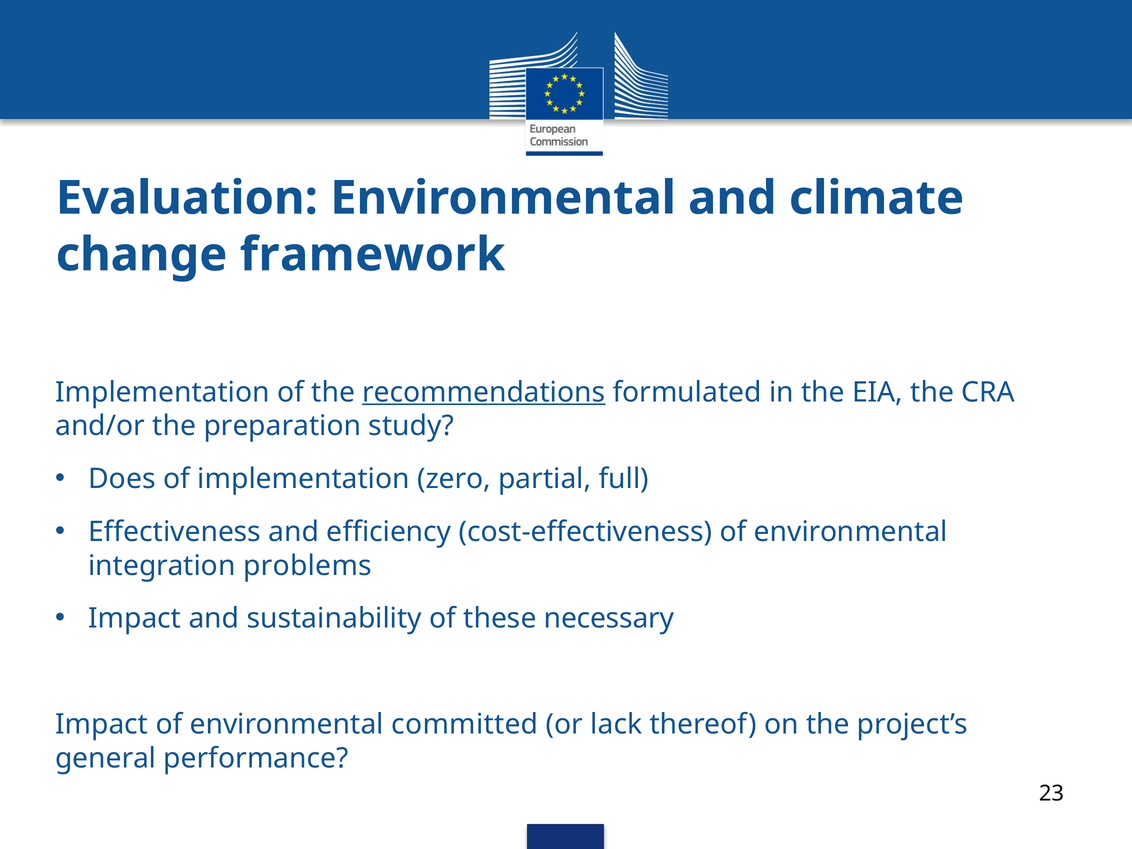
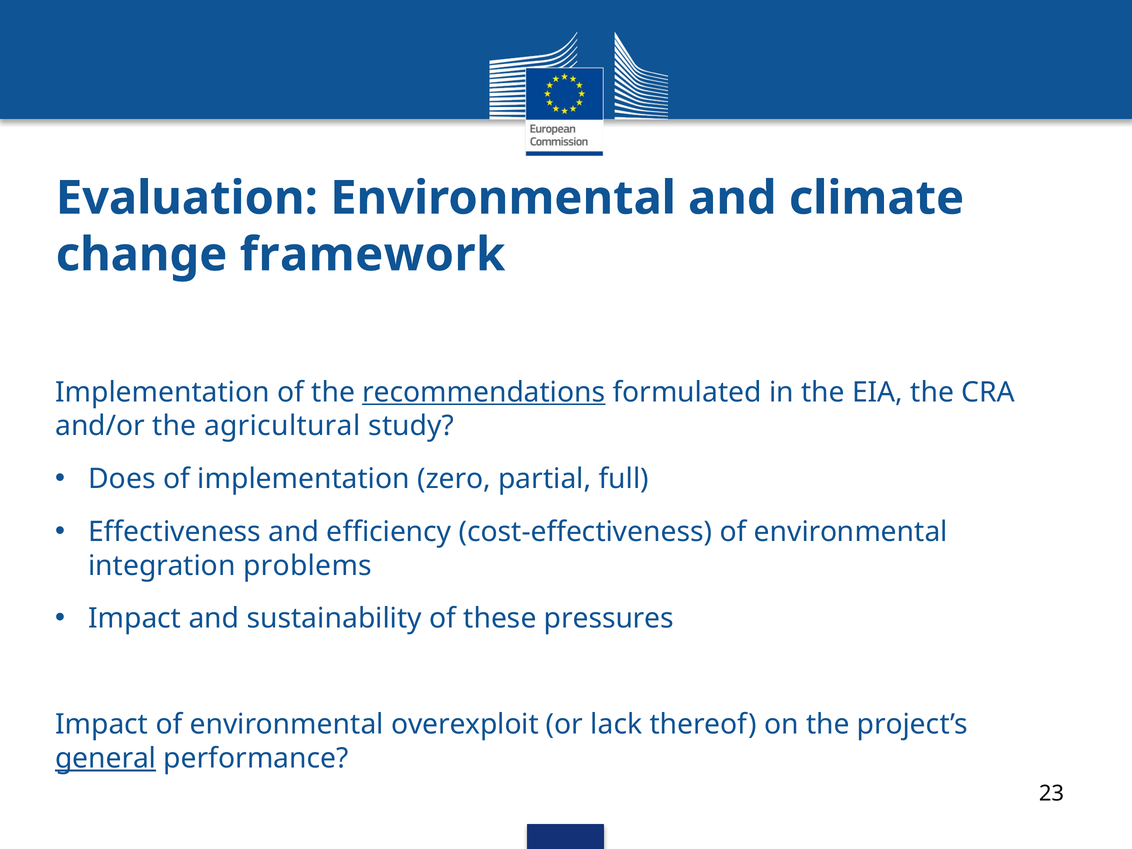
preparation: preparation -> agricultural
necessary: necessary -> pressures
committed: committed -> overexploit
general underline: none -> present
